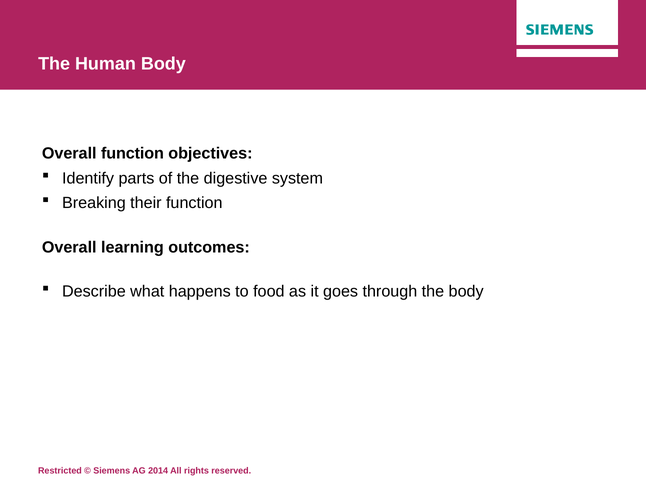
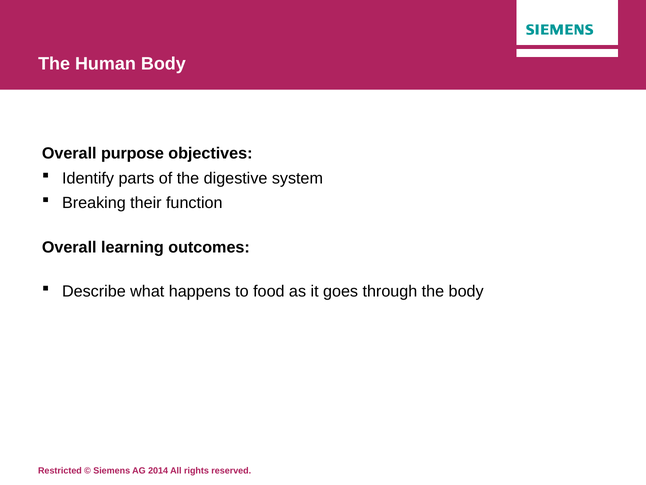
Overall function: function -> purpose
